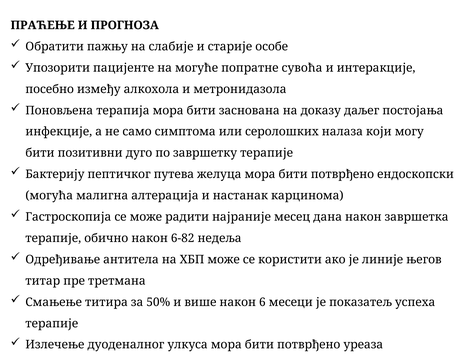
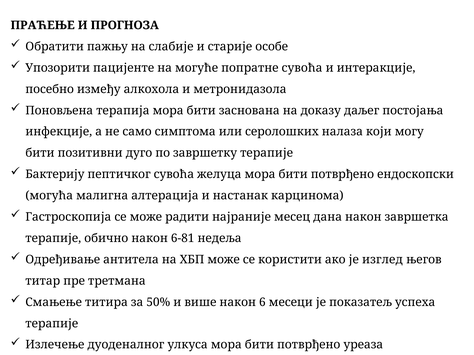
пептичког путева: путева -> сувоћа
6-82: 6-82 -> 6-81
линије: линије -> изглед
